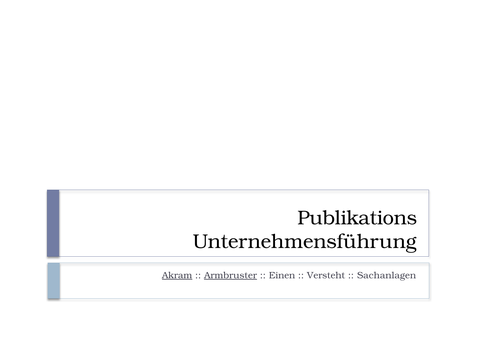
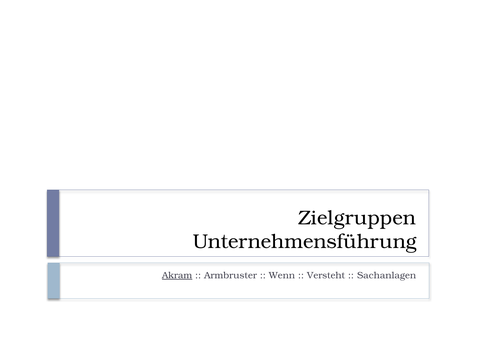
Publikations: Publikations -> Zielgruppen
Armbruster underline: present -> none
Einen: Einen -> Wenn
